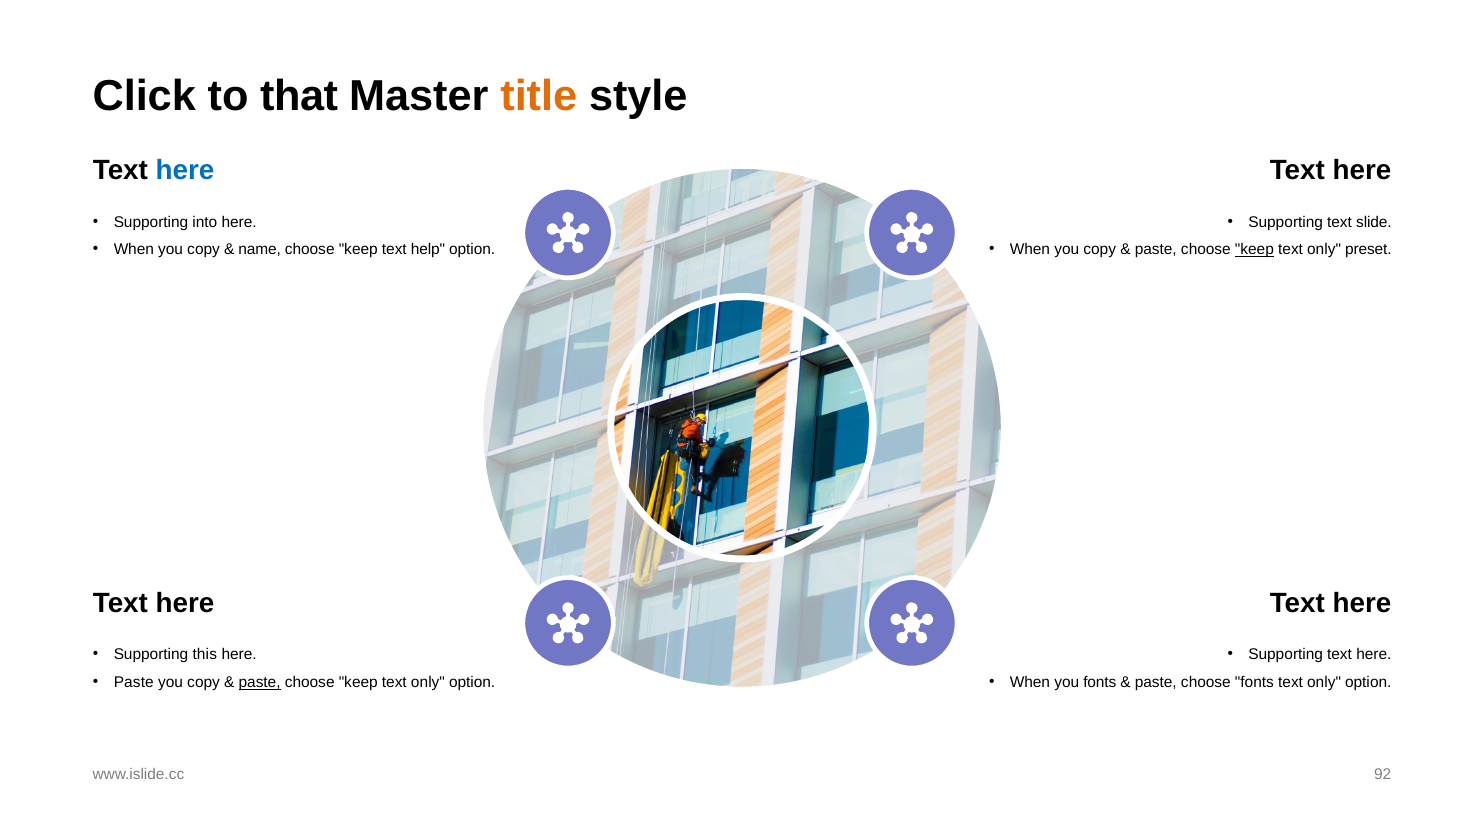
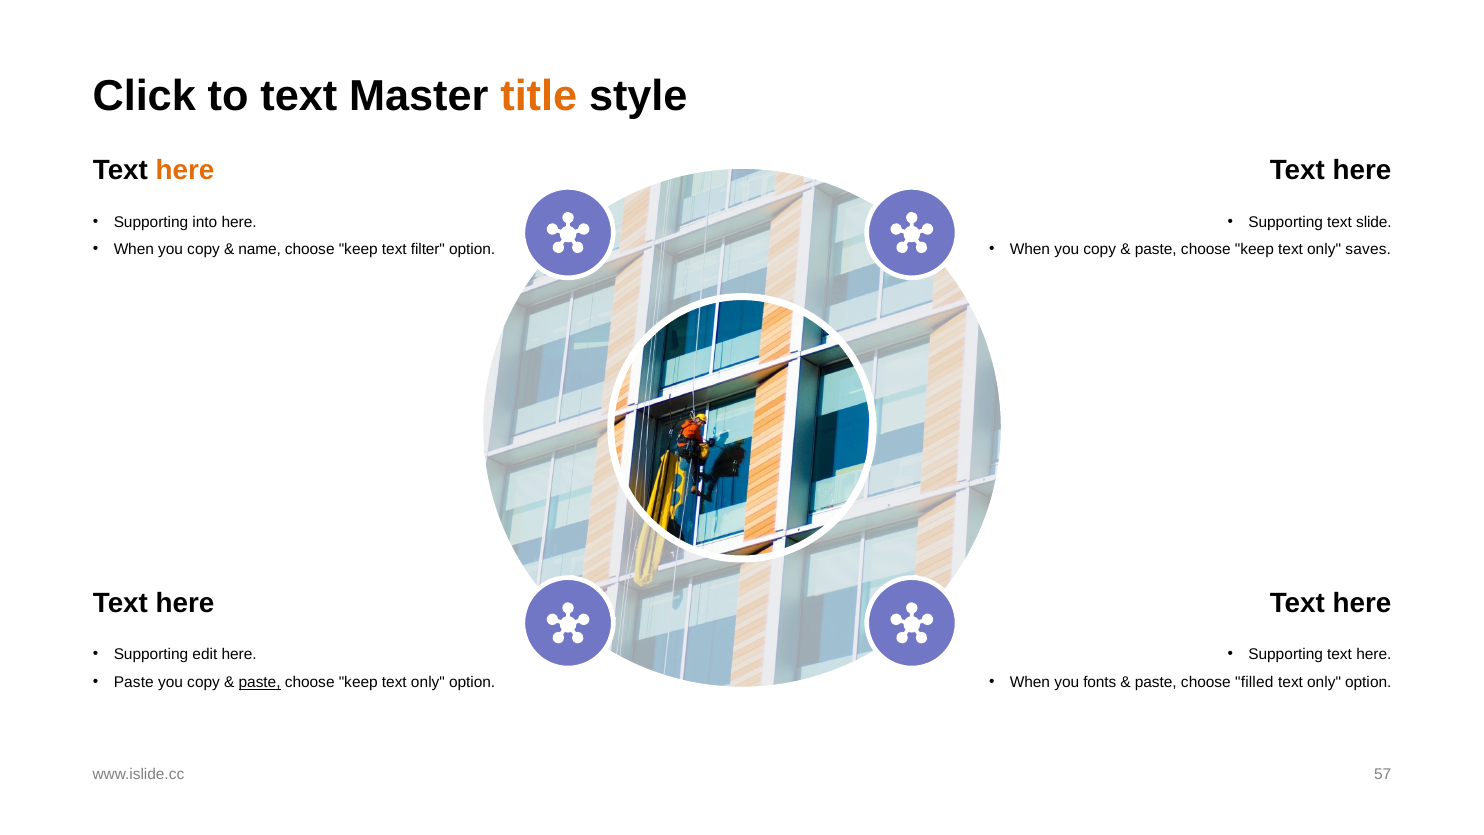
to that: that -> text
here at (185, 171) colour: blue -> orange
help: help -> filter
keep at (1254, 249) underline: present -> none
preset: preset -> saves
this: this -> edit
choose fonts: fonts -> filled
92: 92 -> 57
